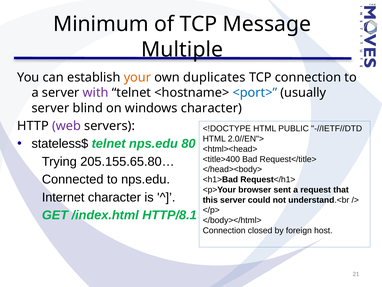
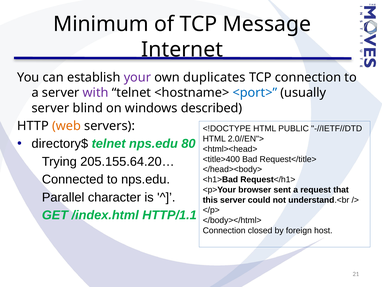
Multiple: Multiple -> Internet
your colour: orange -> purple
windows character: character -> described
web colour: purple -> orange
stateless$: stateless$ -> directory$
205.155.65.80…: 205.155.65.80… -> 205.155.64.20…
Internet: Internet -> Parallel
HTTP/8.1: HTTP/8.1 -> HTTP/1.1
